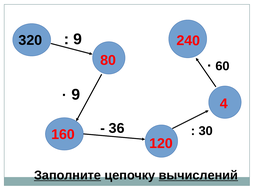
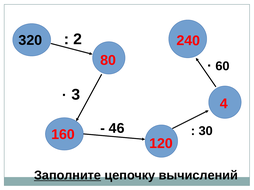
9 at (78, 39): 9 -> 2
9 at (76, 95): 9 -> 3
36: 36 -> 46
вычислений underline: present -> none
